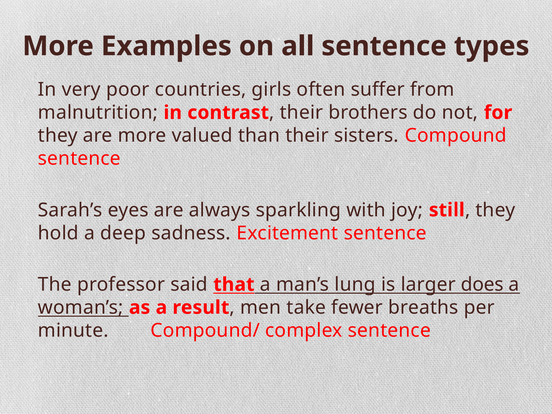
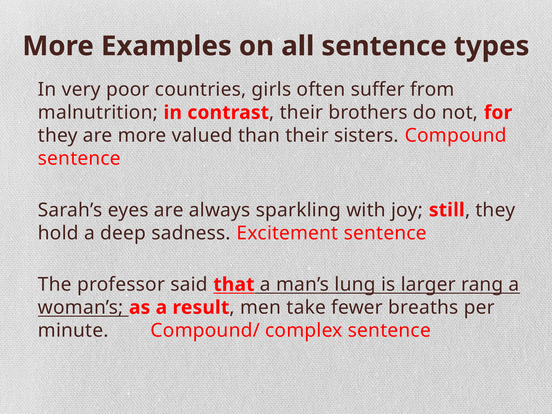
does: does -> rang
